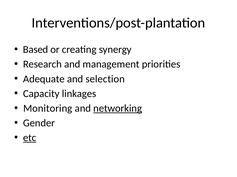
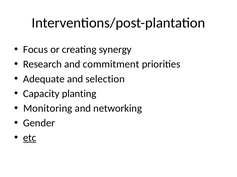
Based: Based -> Focus
management: management -> commitment
linkages: linkages -> planting
networking underline: present -> none
